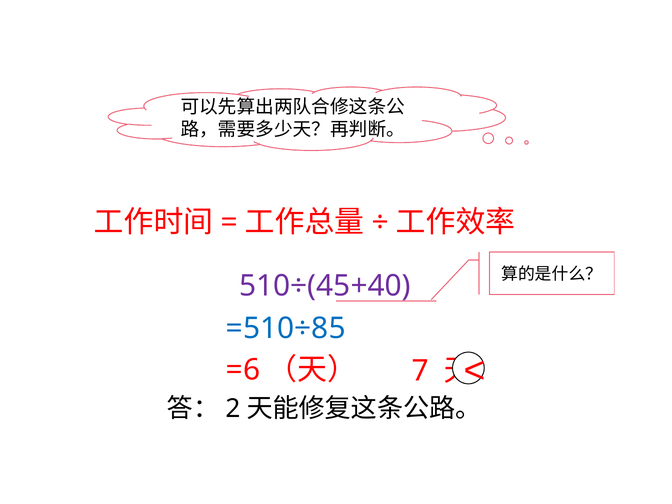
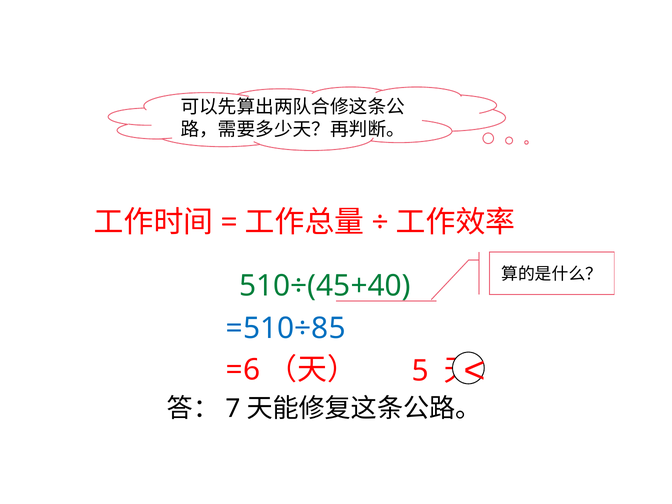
510÷(45+40 colour: purple -> green
7: 7 -> 5
2: 2 -> 7
